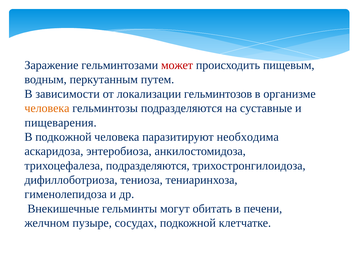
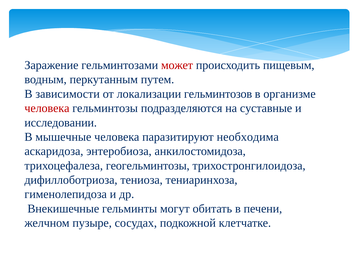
человека at (47, 108) colour: orange -> red
пищеварения: пищеварения -> исследовании
В подкожной: подкожной -> мышечные
трихоцефалеза подразделяются: подразделяются -> геогельминтозы
